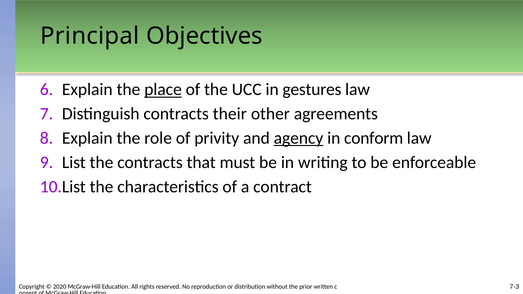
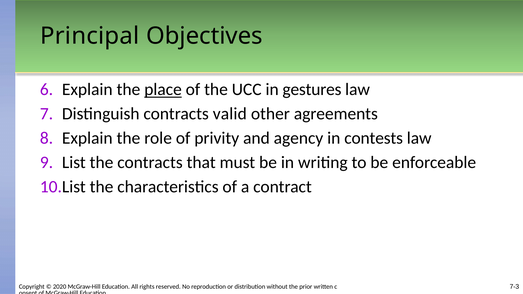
their: their -> valid
agency underline: present -> none
conform: conform -> contests
